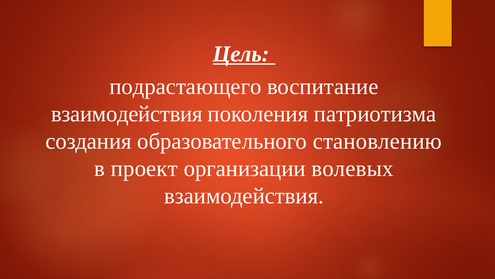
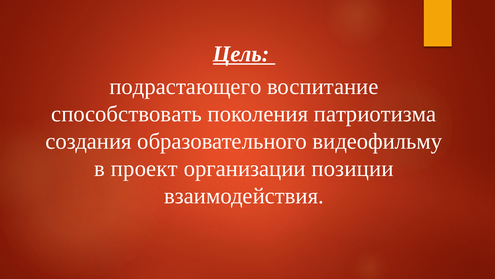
взаимодействия at (127, 114): взаимодействия -> способствовать
становлению: становлению -> видеофильму
волевых: волевых -> позиции
